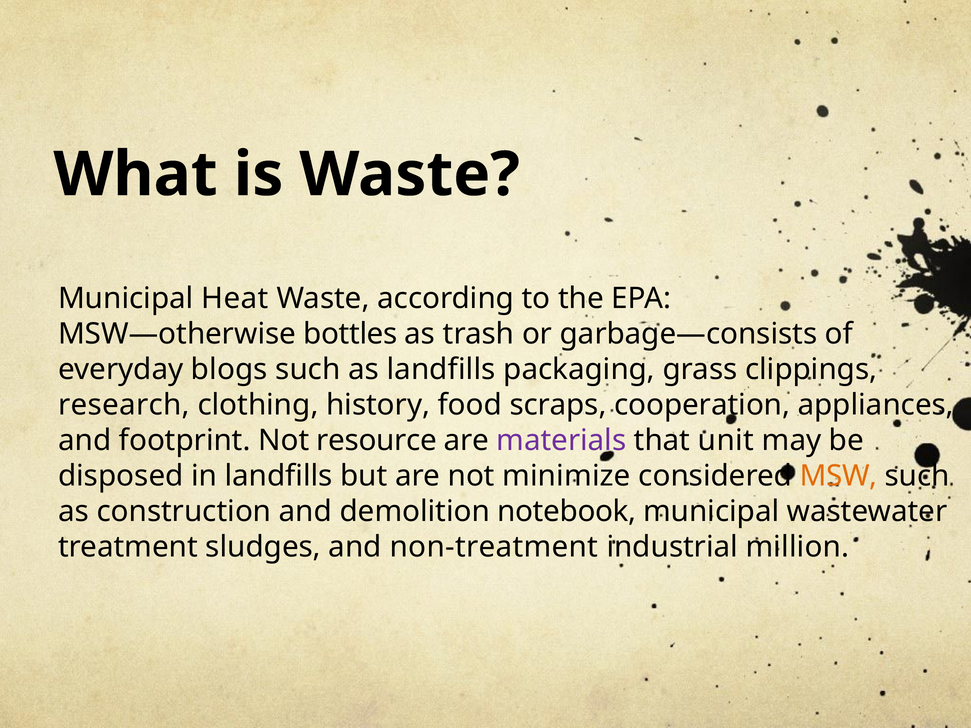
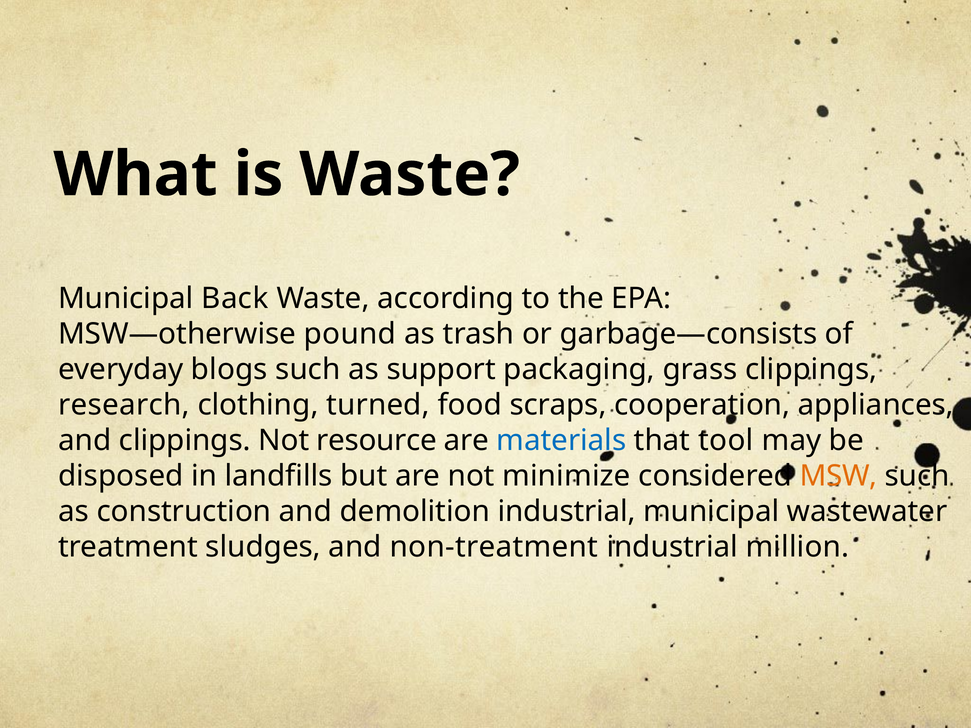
Heat: Heat -> Back
bottles: bottles -> pound
as landfills: landfills -> support
history: history -> turned
and footprint: footprint -> clippings
materials colour: purple -> blue
unit: unit -> tool
demolition notebook: notebook -> industrial
